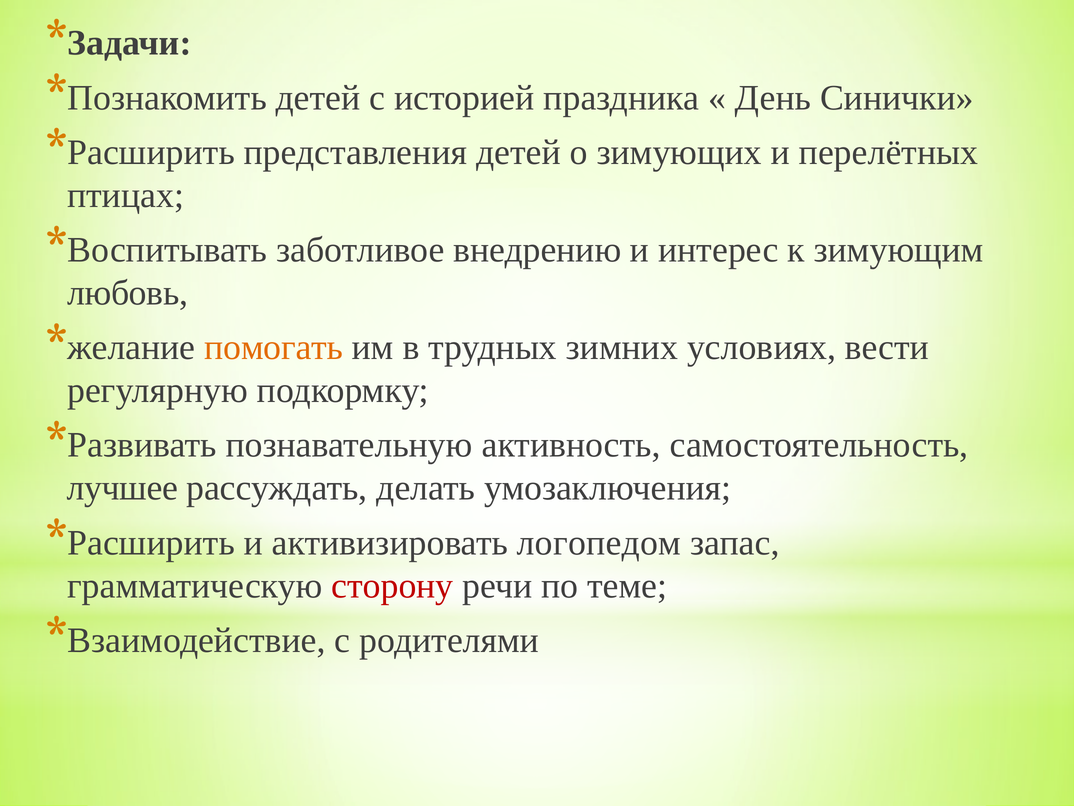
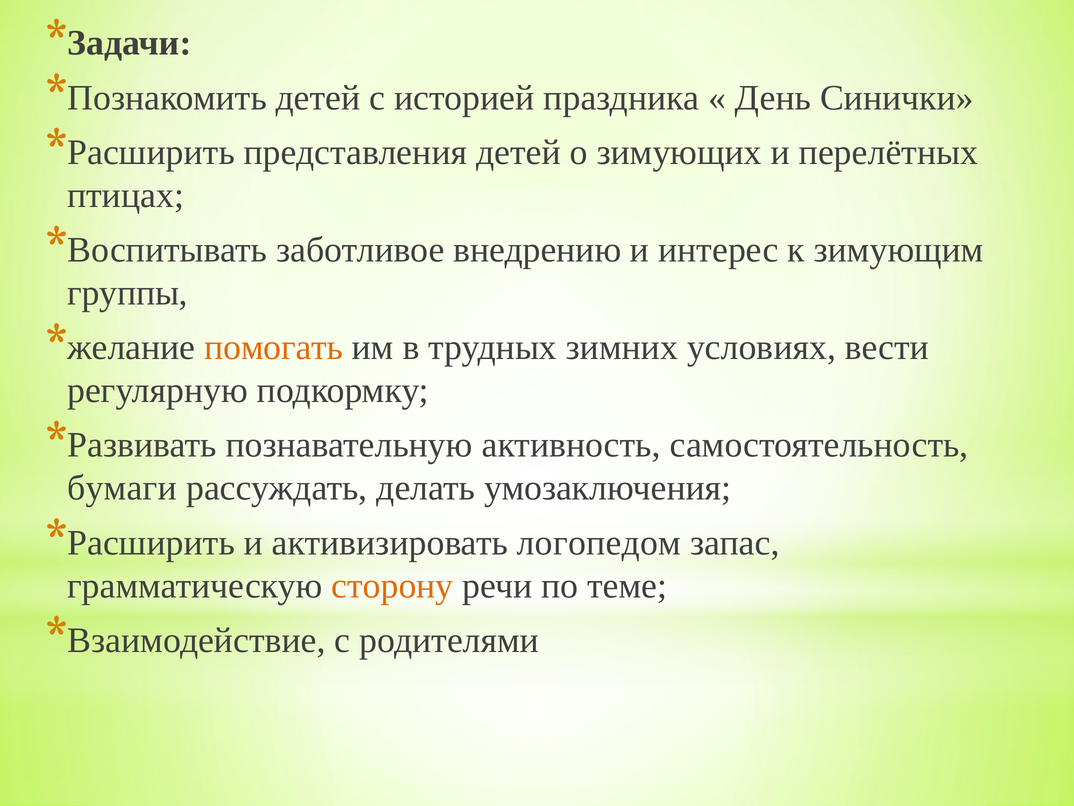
любовь: любовь -> группы
лучшее: лучшее -> бумаги
сторону colour: red -> orange
